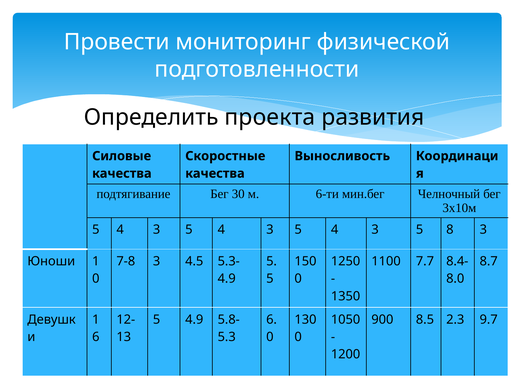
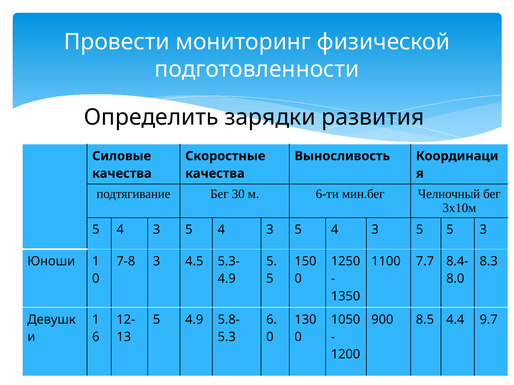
проекта: проекта -> зарядки
3 5 8: 8 -> 5
8.7: 8.7 -> 8.3
2.3: 2.3 -> 4.4
